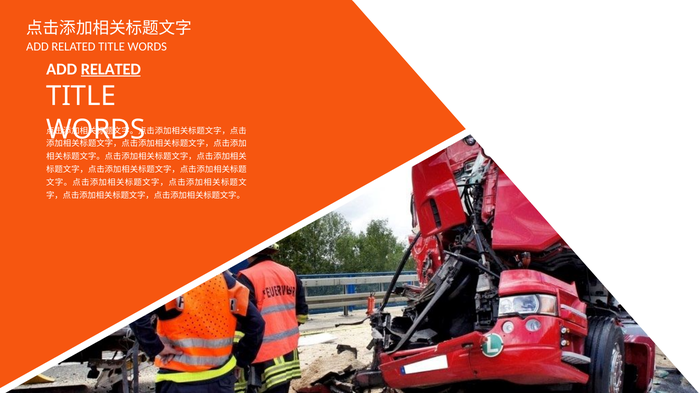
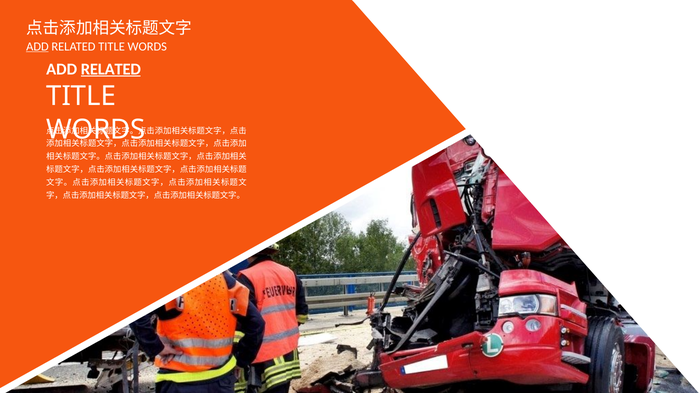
ADD at (37, 47) underline: none -> present
